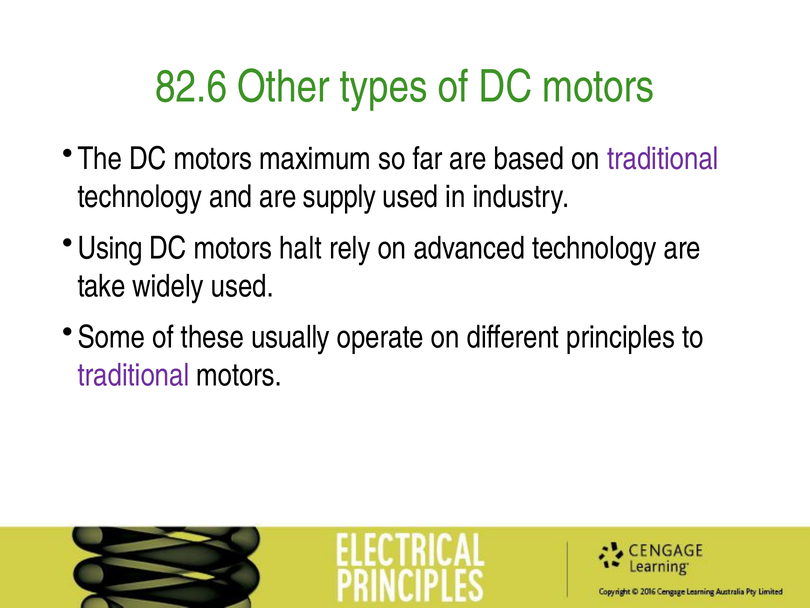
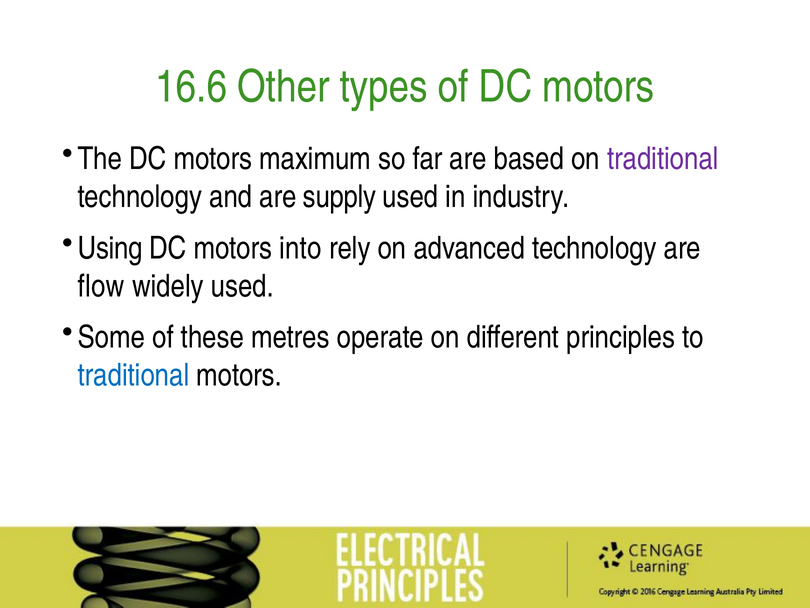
82.6: 82.6 -> 16.6
halt: halt -> into
take: take -> flow
usually: usually -> metres
traditional at (134, 375) colour: purple -> blue
